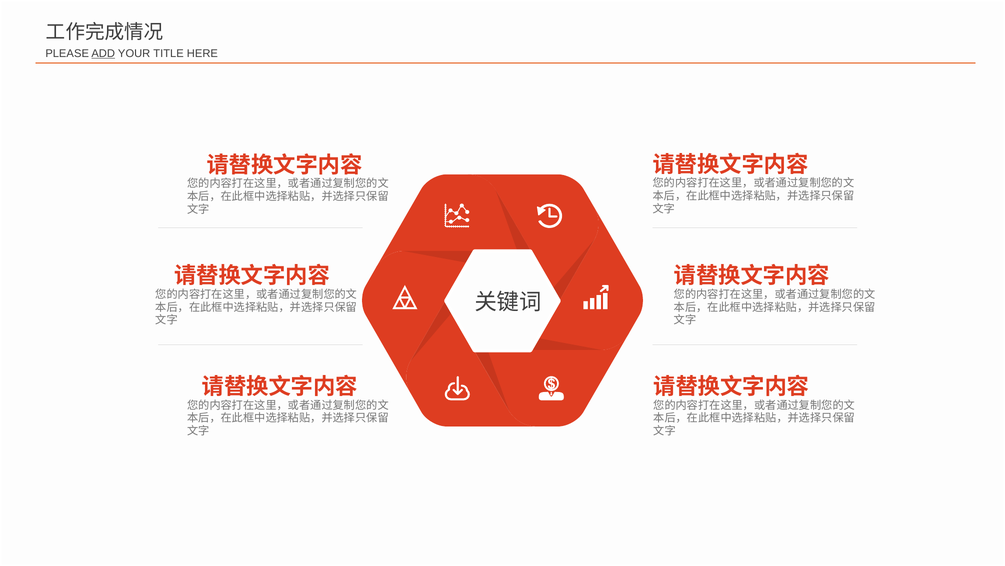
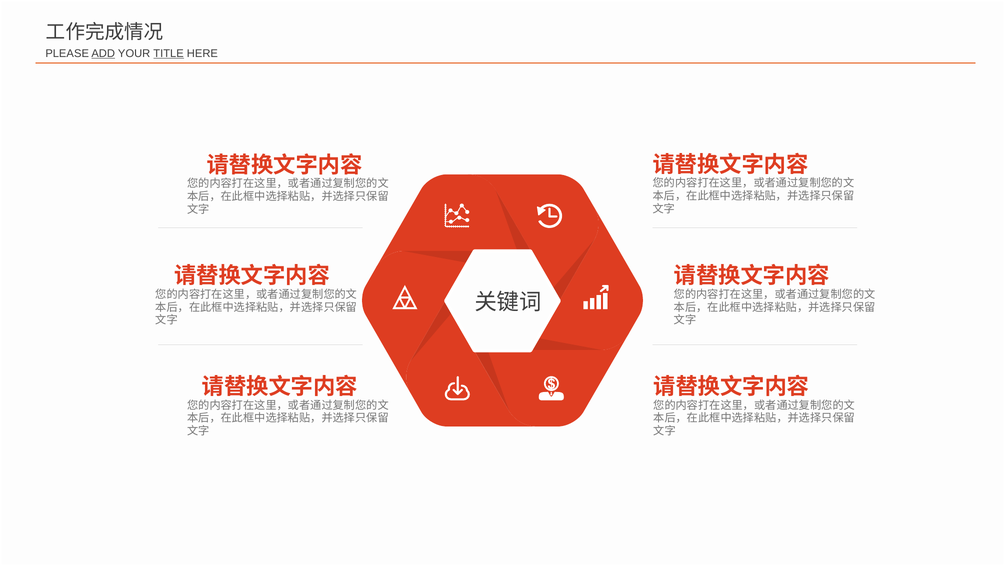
TITLE underline: none -> present
